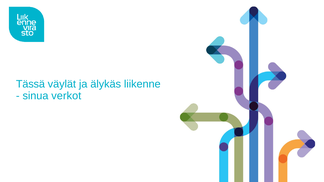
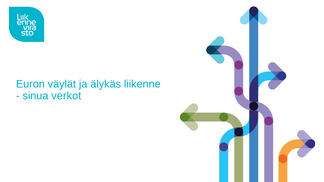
Tässä: Tässä -> Euron
